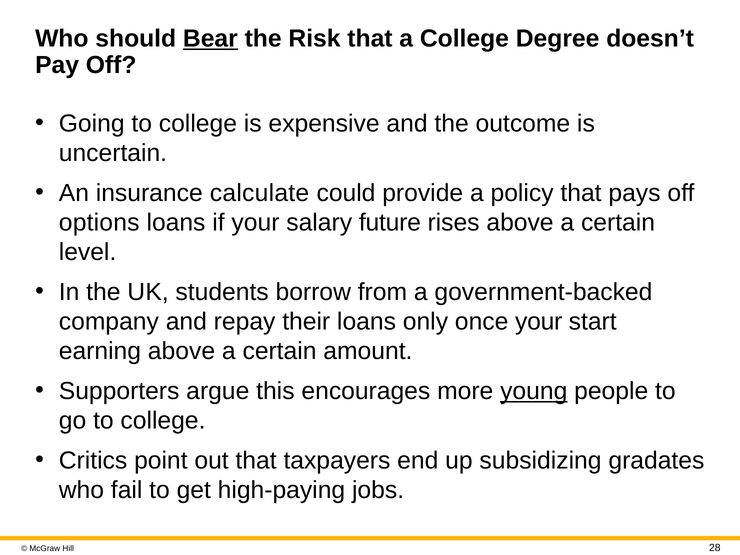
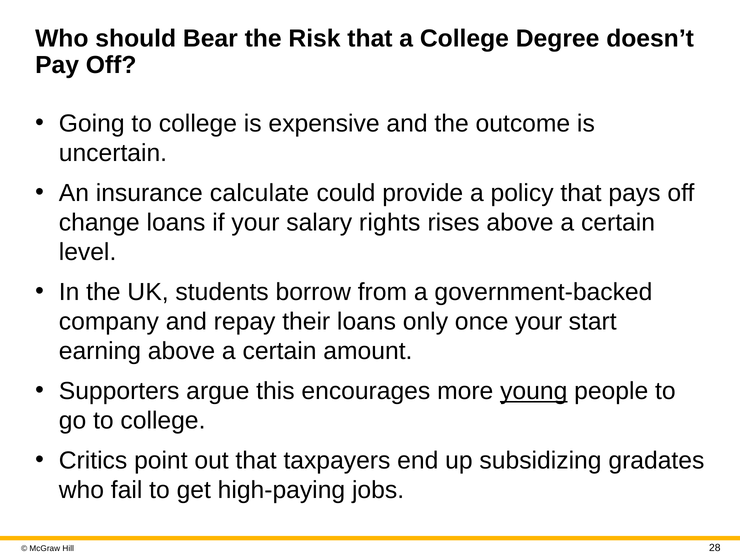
Bear underline: present -> none
options: options -> change
future: future -> rights
